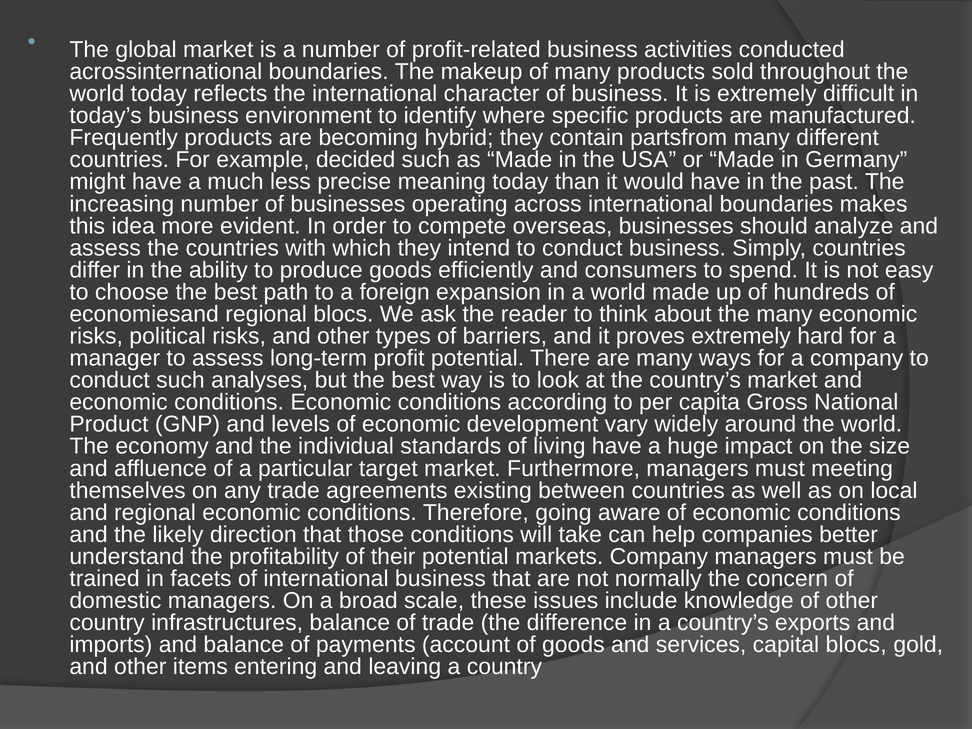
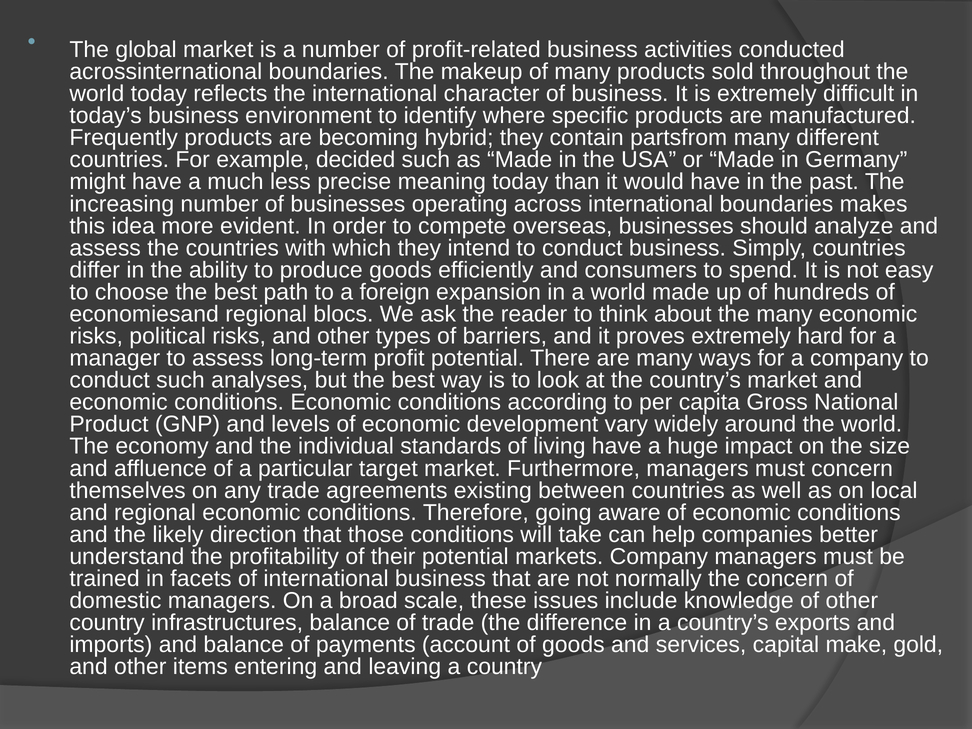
must meeting: meeting -> concern
capital blocs: blocs -> make
